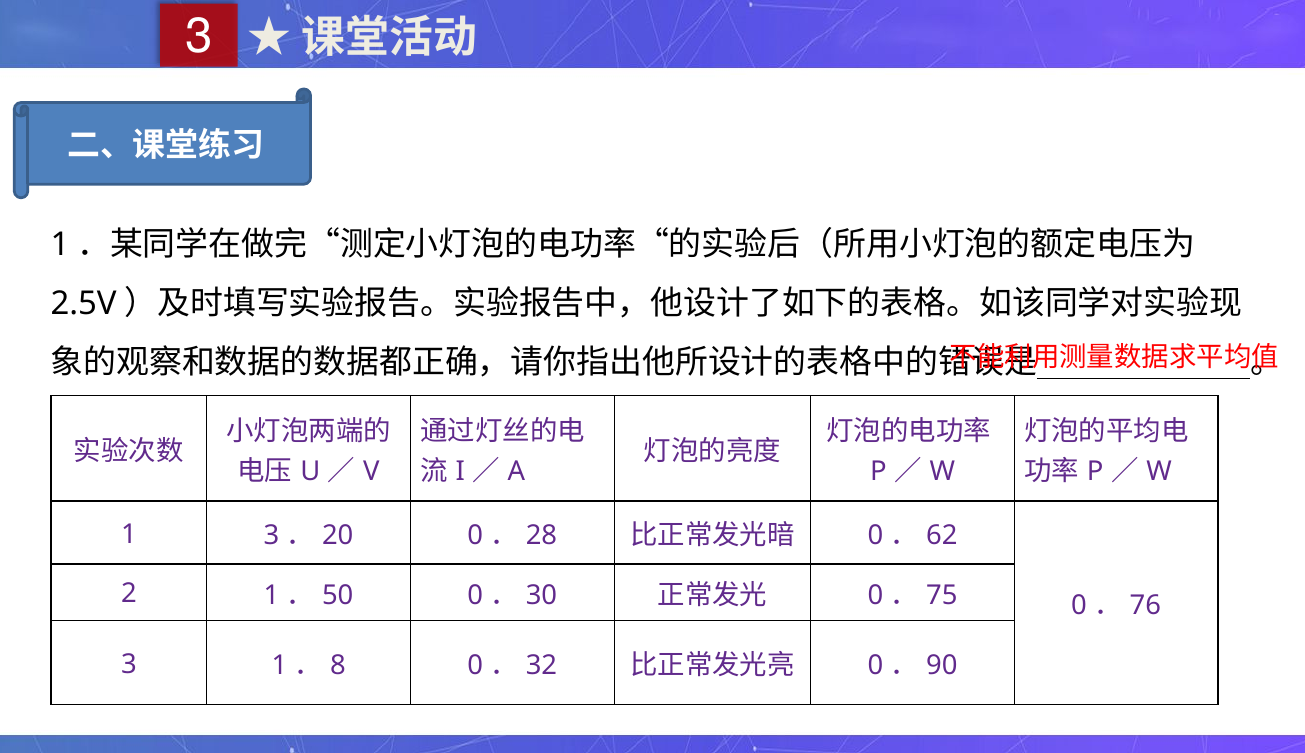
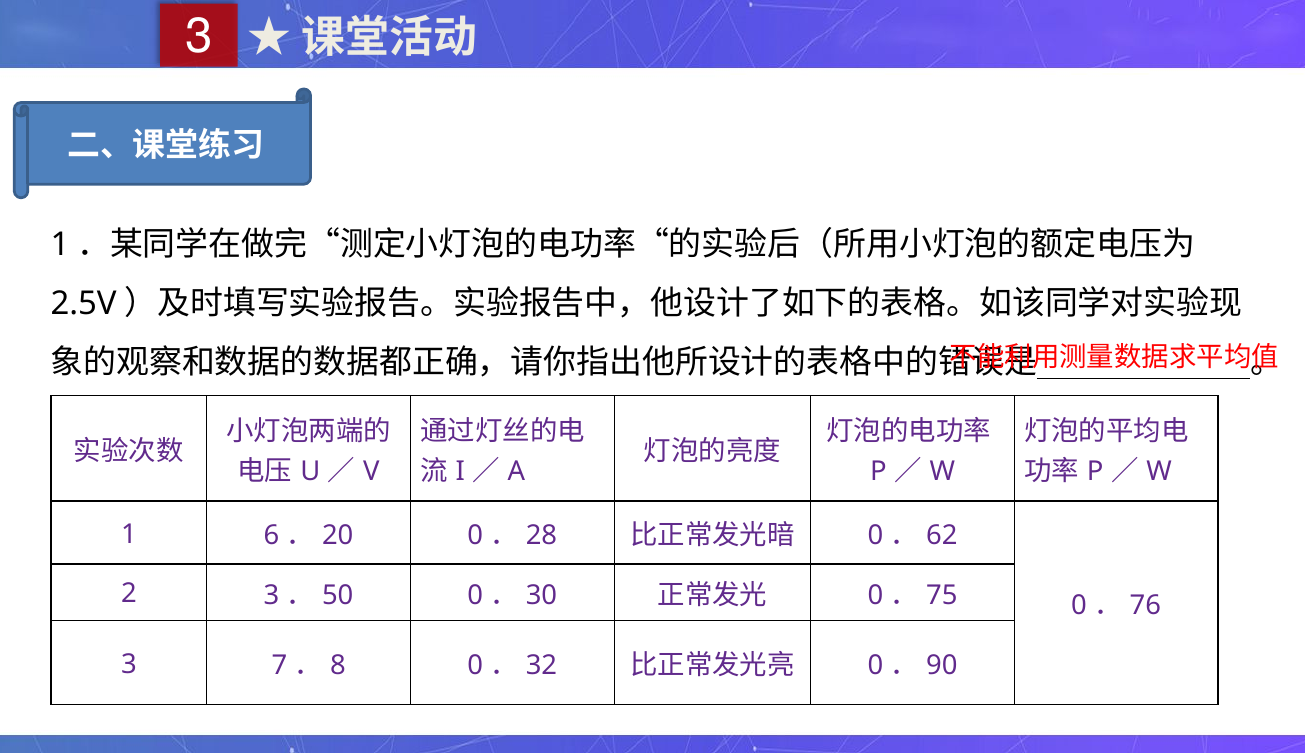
1 3: 3 -> 6
2 1: 1 -> 3
3 1: 1 -> 7
